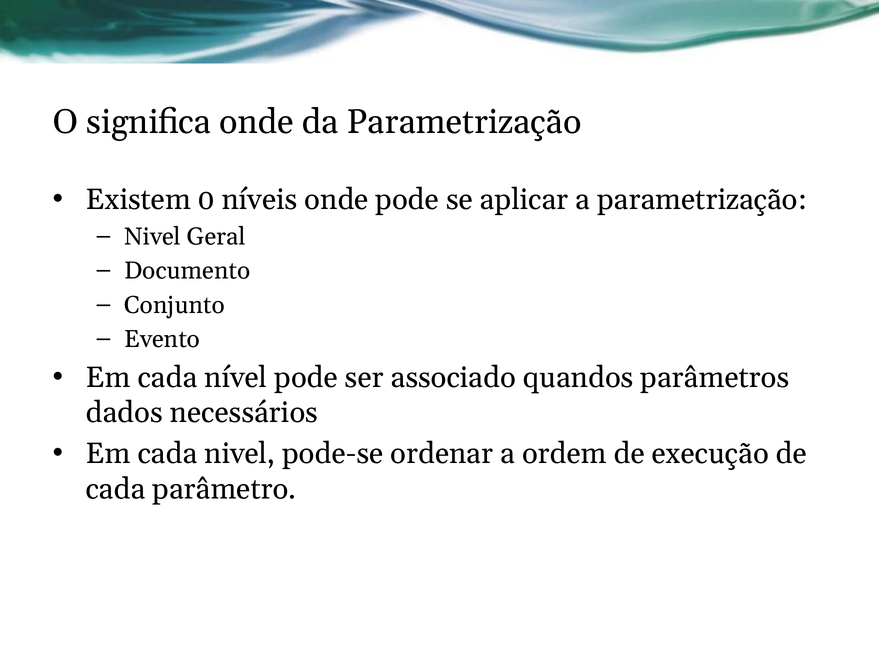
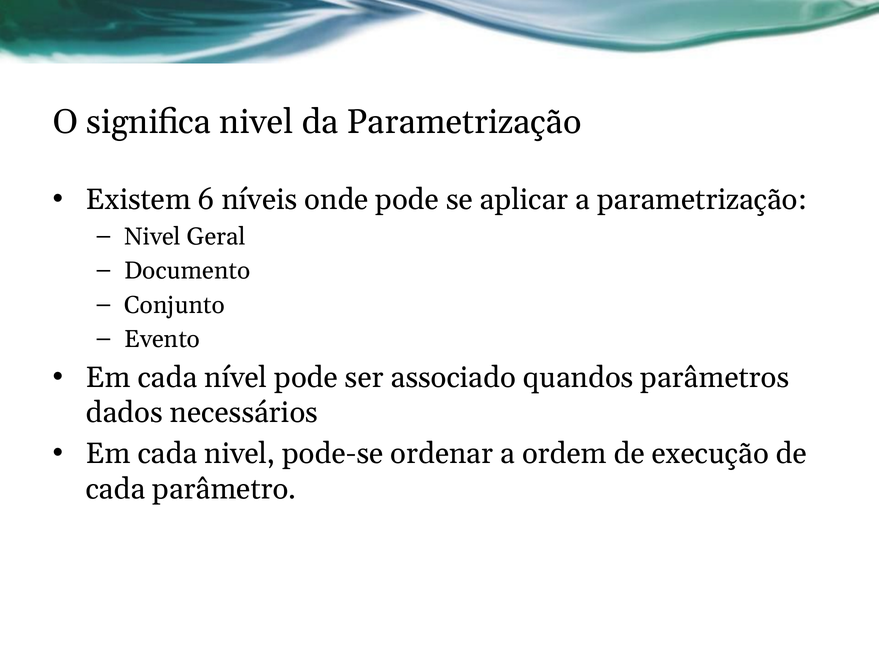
significa onde: onde -> nivel
0: 0 -> 6
